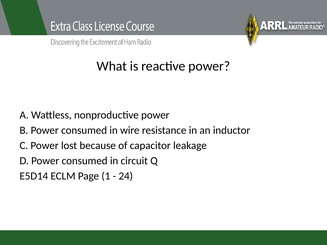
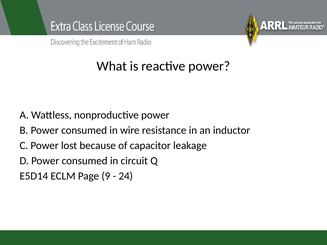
1: 1 -> 9
